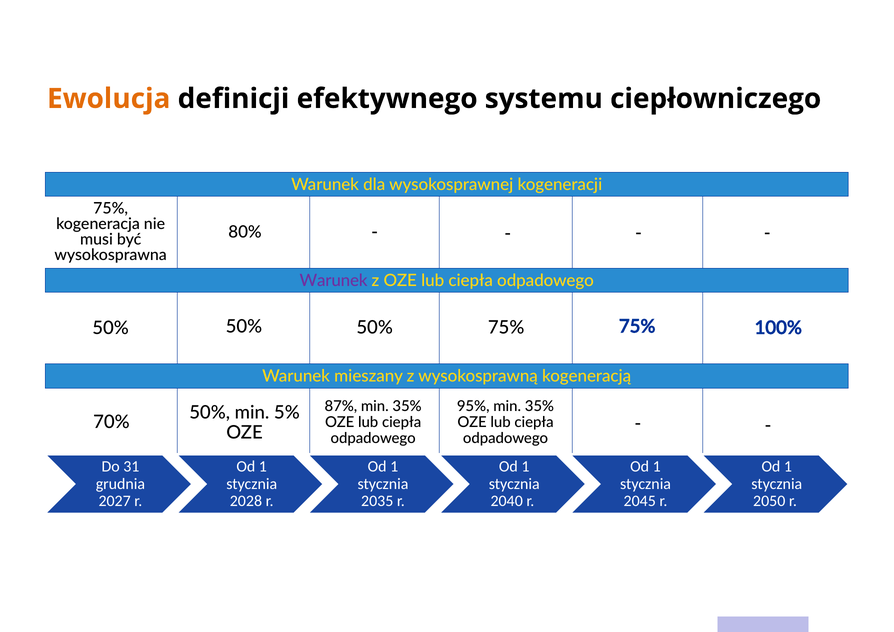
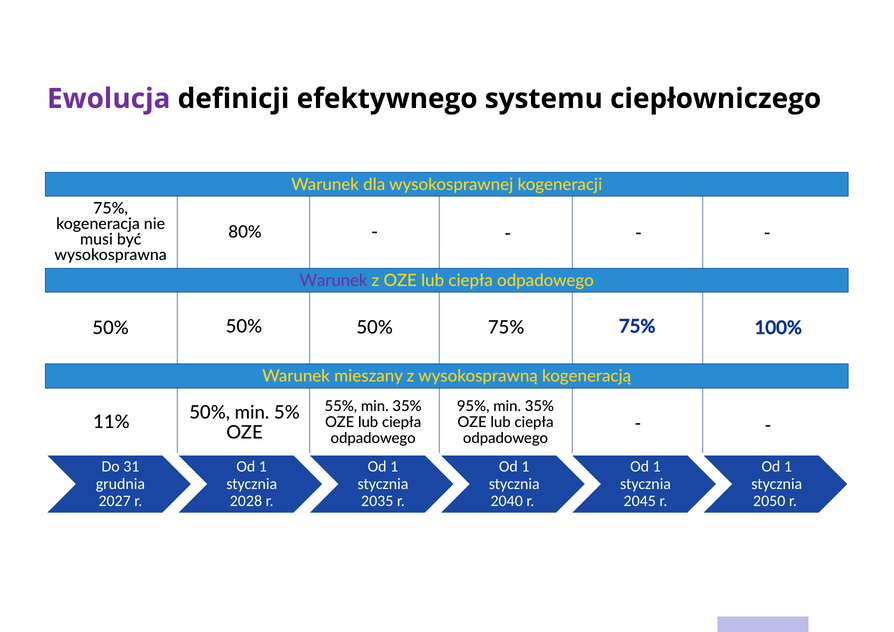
Ewolucja colour: orange -> purple
87%: 87% -> 55%
70%: 70% -> 11%
